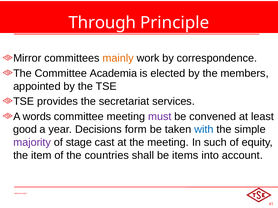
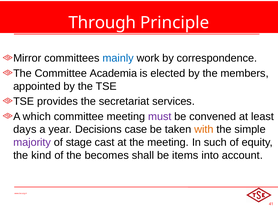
mainly colour: orange -> blue
words: words -> which
good: good -> days
form: form -> case
with colour: blue -> orange
item: item -> kind
countries: countries -> becomes
